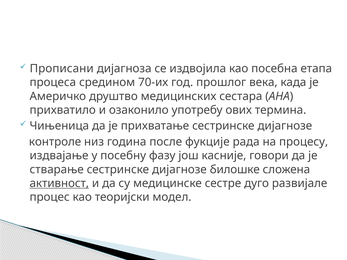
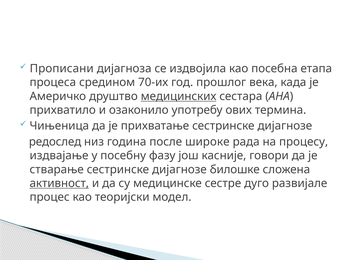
медицинских underline: none -> present
контроле: контроле -> редослед
фукције: фукције -> широке
